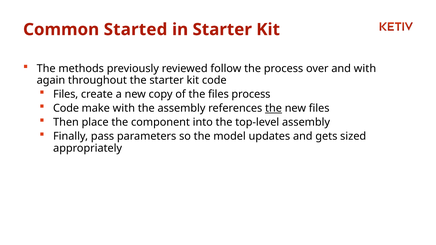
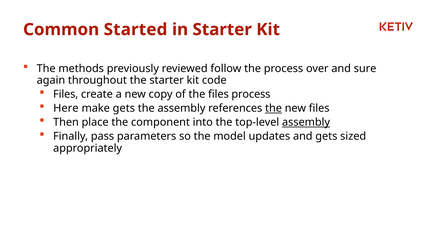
and with: with -> sure
Code at (66, 108): Code -> Here
make with: with -> gets
assembly at (306, 122) underline: none -> present
